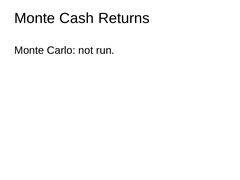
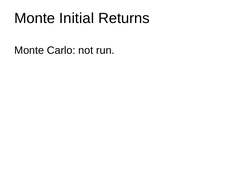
Cash: Cash -> Initial
